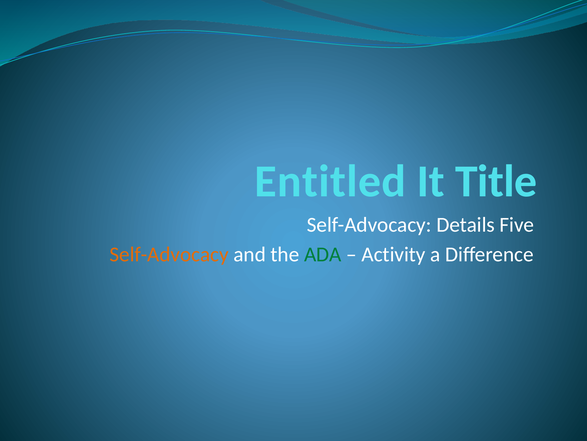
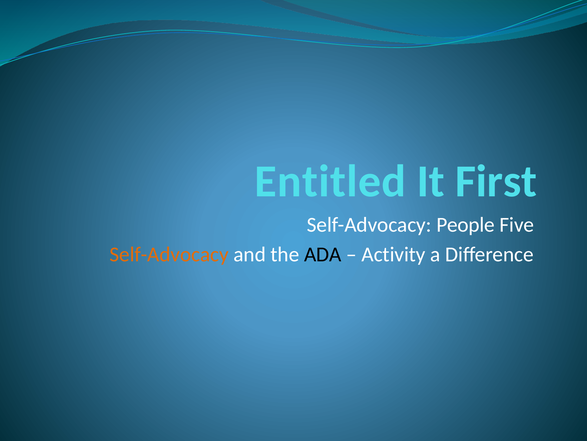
Title: Title -> First
Details: Details -> People
ADA colour: green -> black
